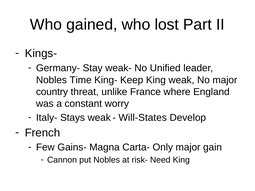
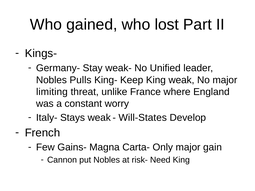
Time: Time -> Pulls
country: country -> limiting
